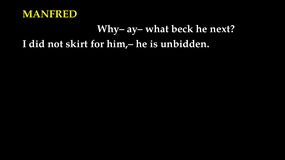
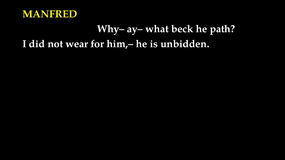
next: next -> path
skirt: skirt -> wear
